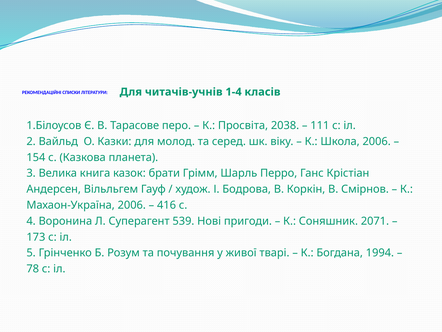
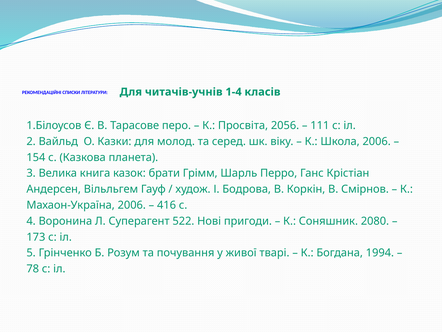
2038: 2038 -> 2056
539: 539 -> 522
2071: 2071 -> 2080
